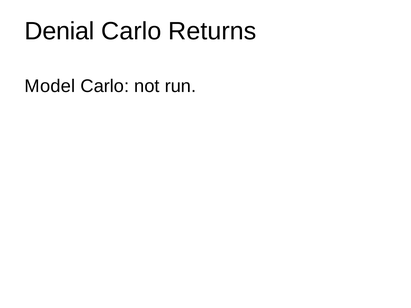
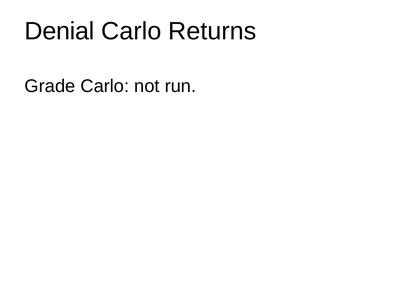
Model: Model -> Grade
